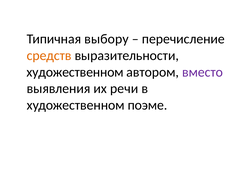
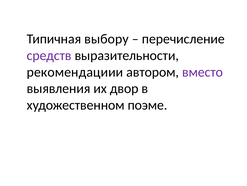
средств colour: orange -> purple
художественном at (75, 72): художественном -> рекомендациии
речи: речи -> двор
